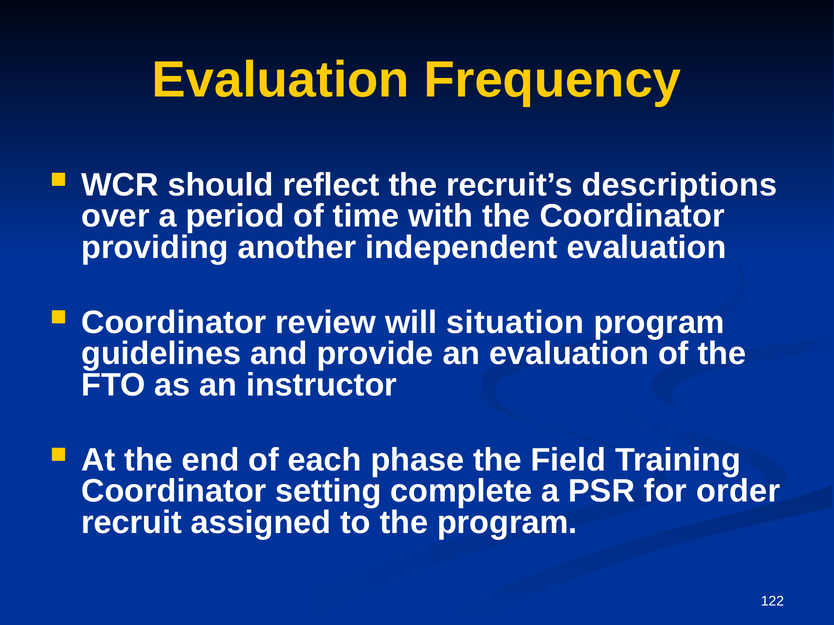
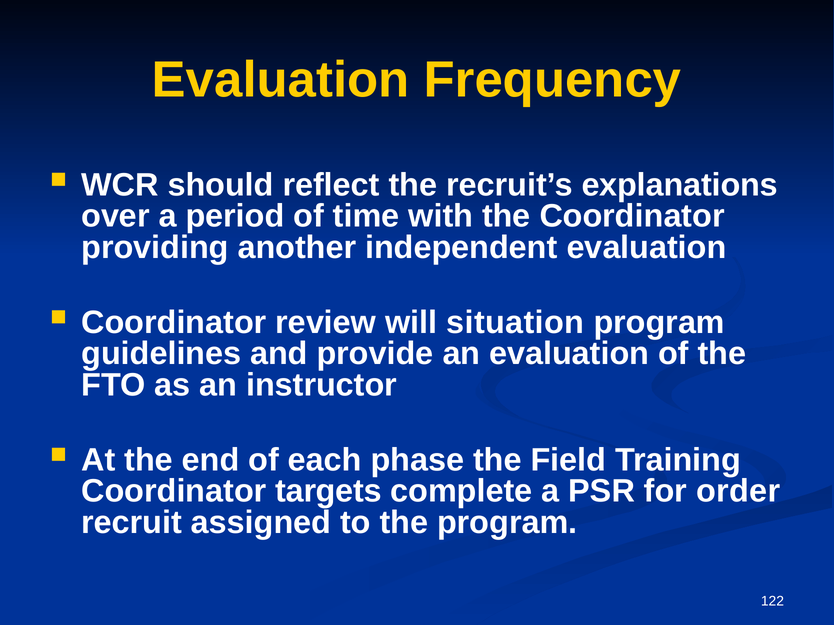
descriptions: descriptions -> explanations
setting: setting -> targets
